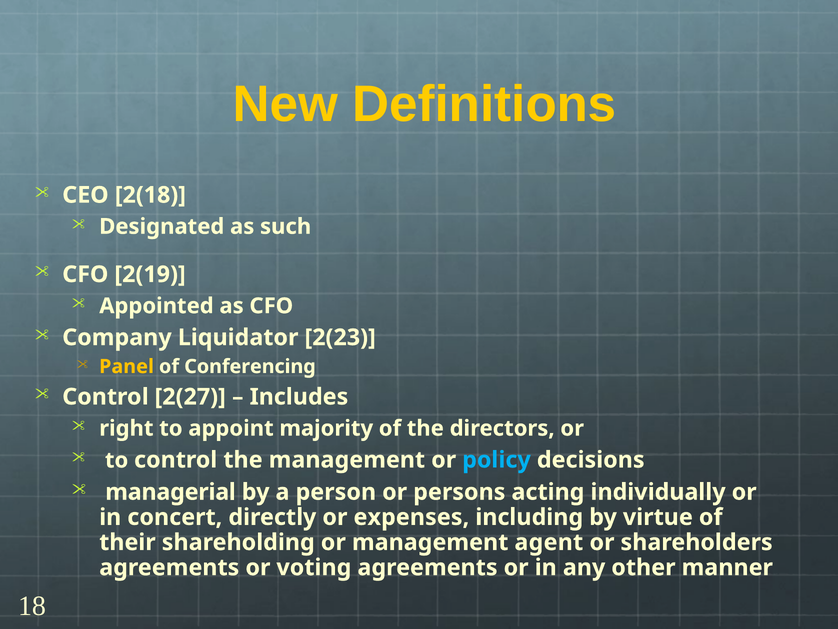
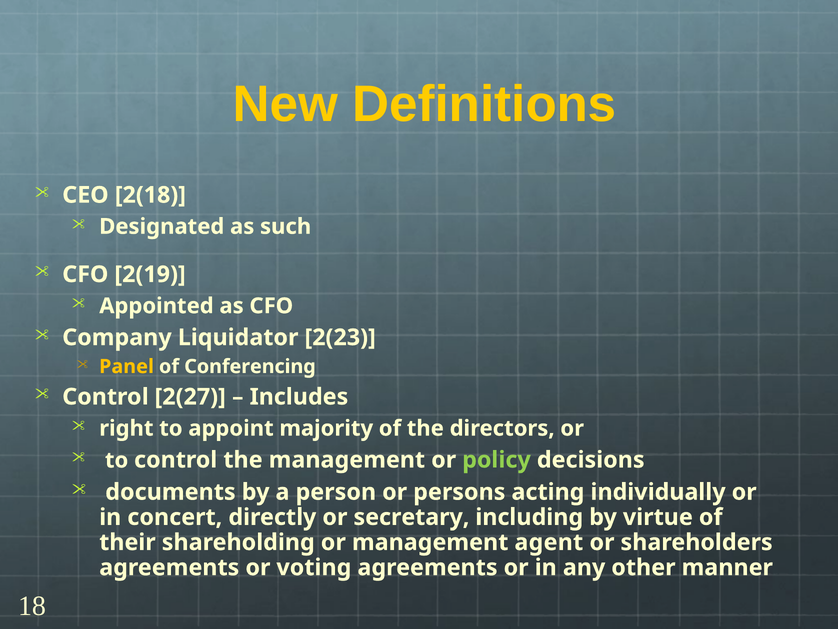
policy colour: light blue -> light green
managerial: managerial -> documents
expenses: expenses -> secretary
